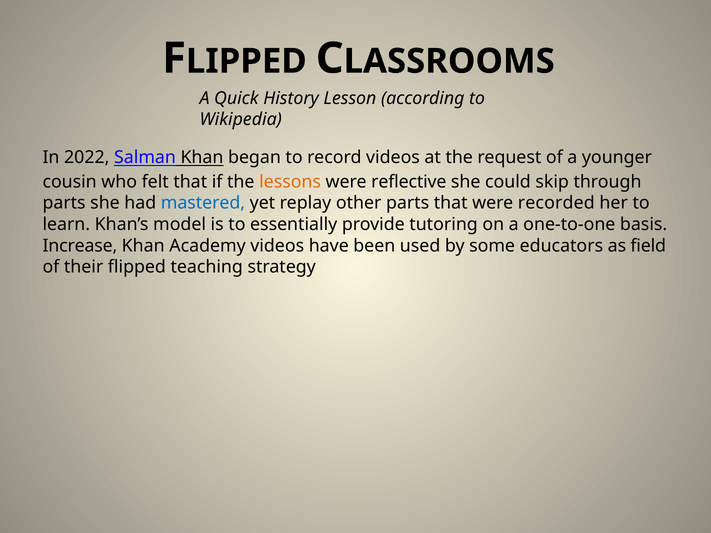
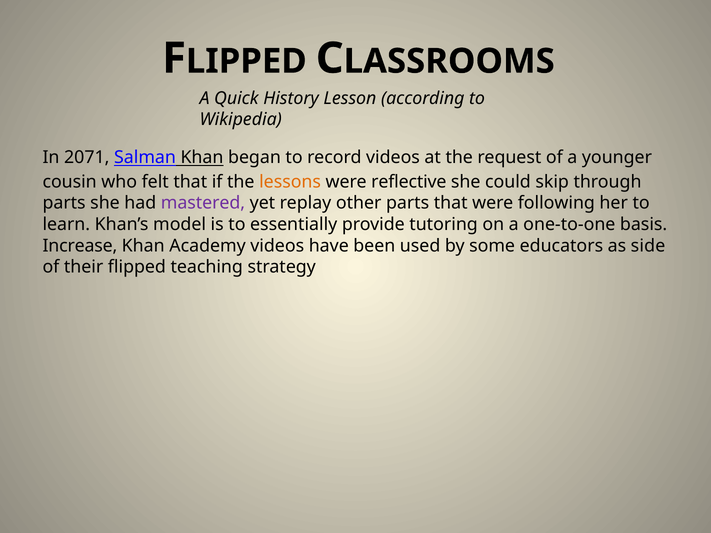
2022: 2022 -> 2071
mastered colour: blue -> purple
recorded: recorded -> following
field: field -> side
